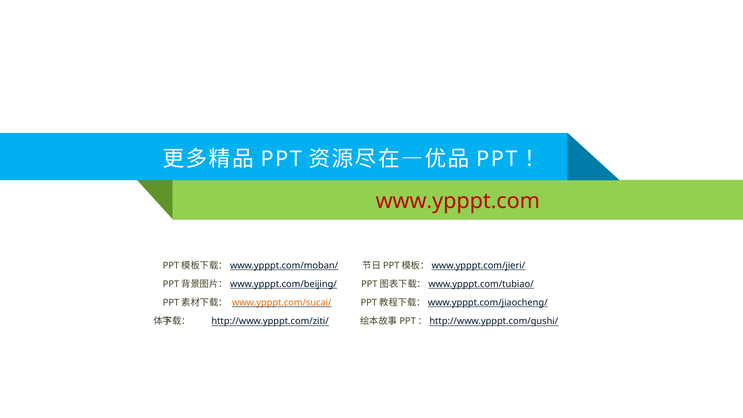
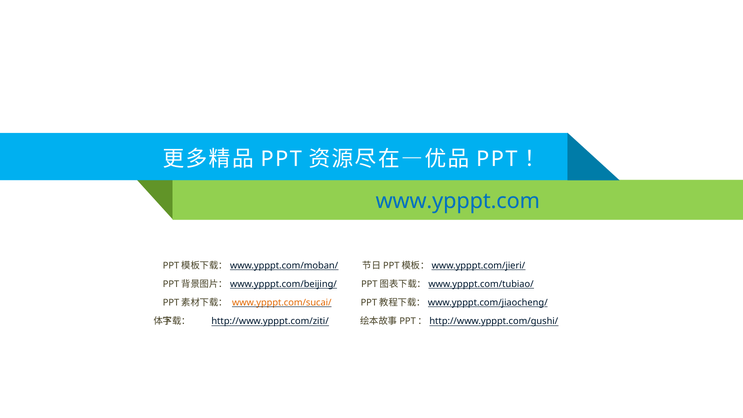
www.ypppt.com colour: red -> blue
